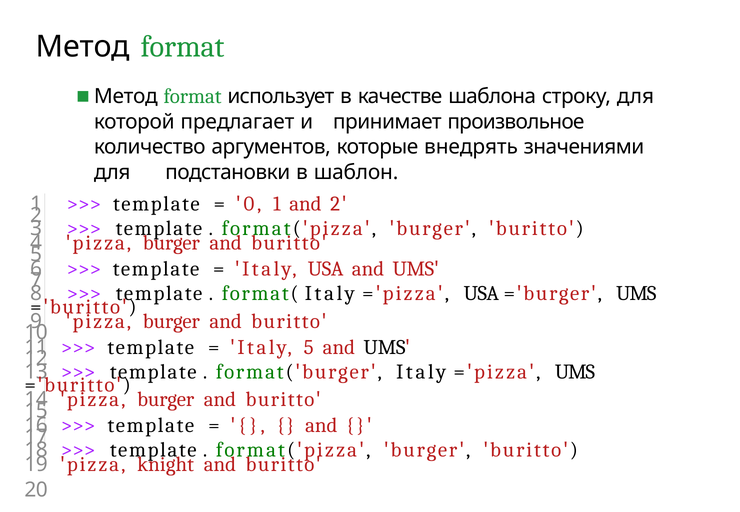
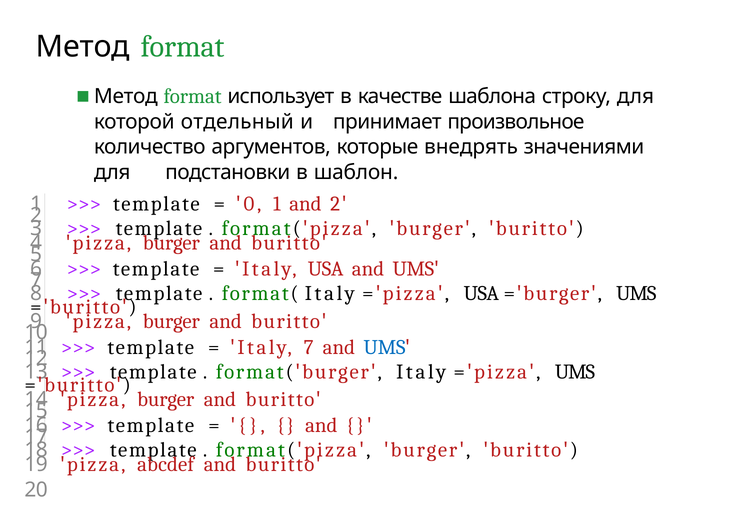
предлагает: предлагает -> отдельный
Italy 5: 5 -> 7
UMS at (385, 347) colour: black -> blue
knight: knight -> abcdef
